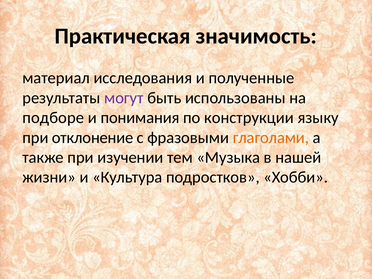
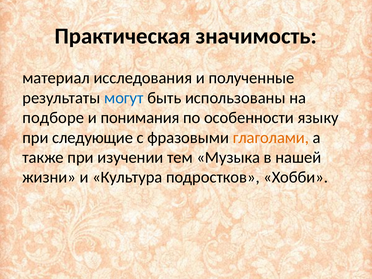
могут colour: purple -> blue
конструкции: конструкции -> особенности
отклонение: отклонение -> следующие
